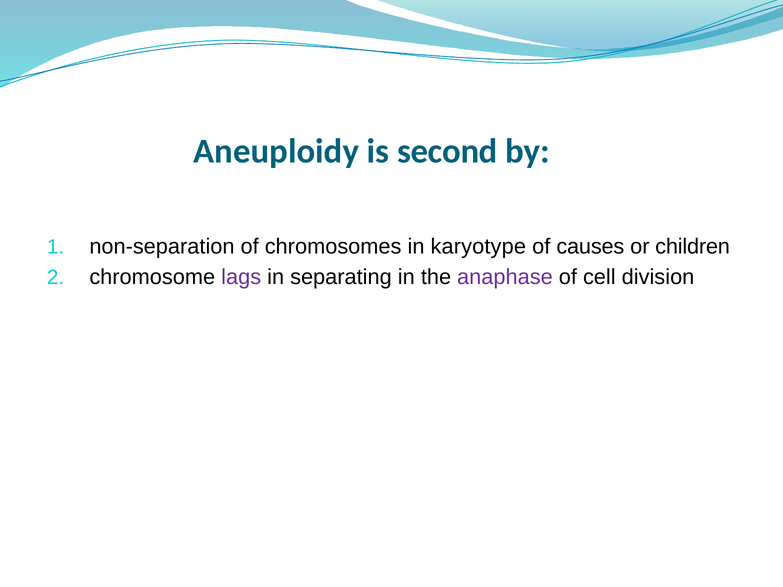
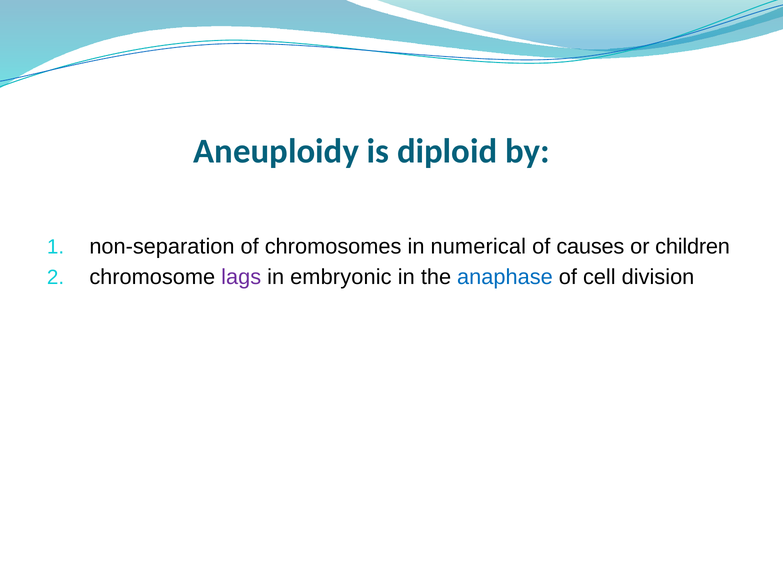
second: second -> diploid
karyotype: karyotype -> numerical
separating: separating -> embryonic
anaphase colour: purple -> blue
